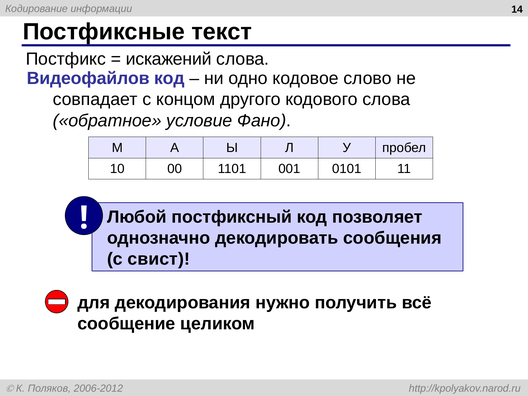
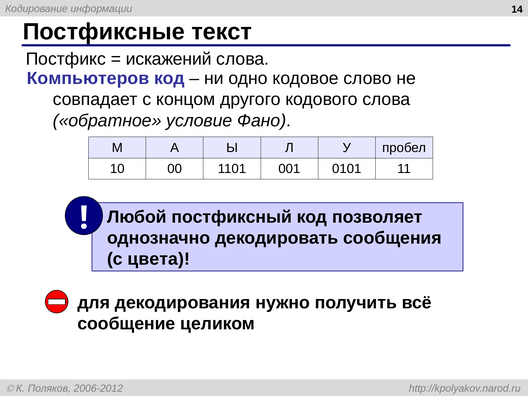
Видеофайлов: Видеофайлов -> Компьютеров
свист: свист -> цвета
